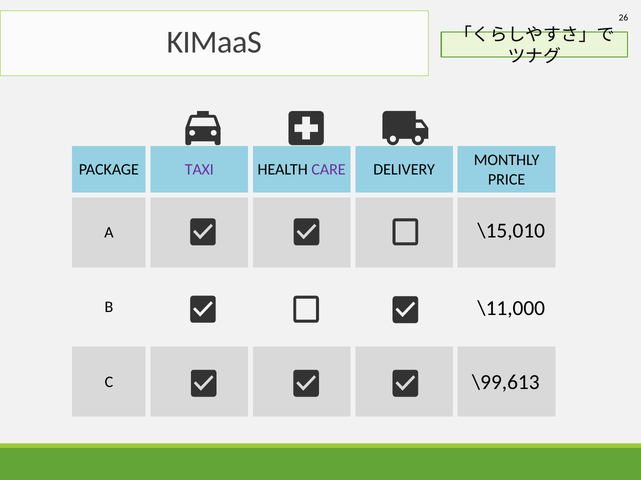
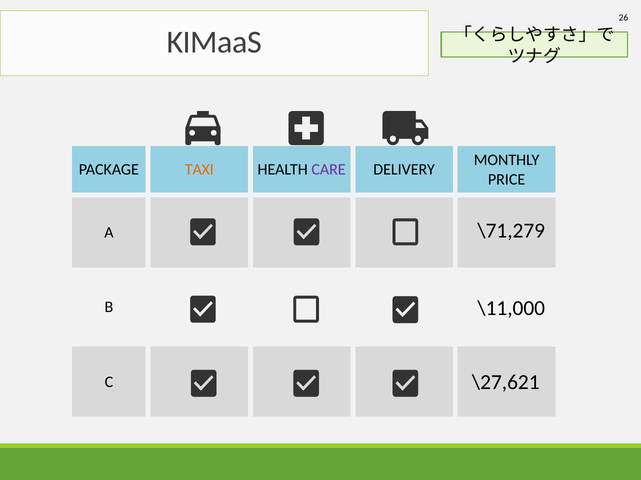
TAXI colour: purple -> orange
\15,010: \15,010 -> \71,279
\99,613: \99,613 -> \27,621
